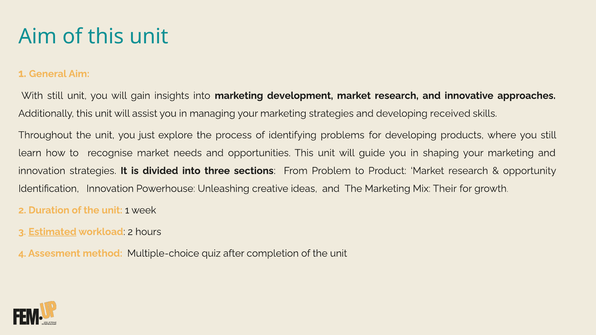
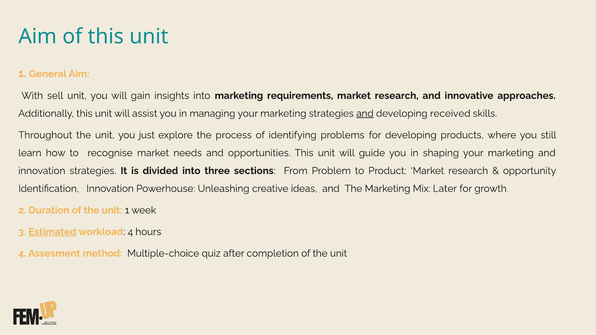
With still: still -> sell
development: development -> requirements
and at (365, 114) underline: none -> present
Their: Their -> Later
workload 2: 2 -> 4
